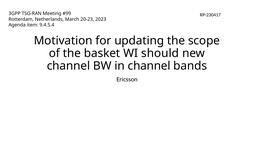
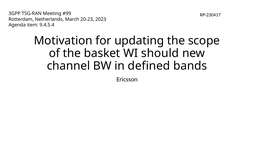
in channel: channel -> defined
